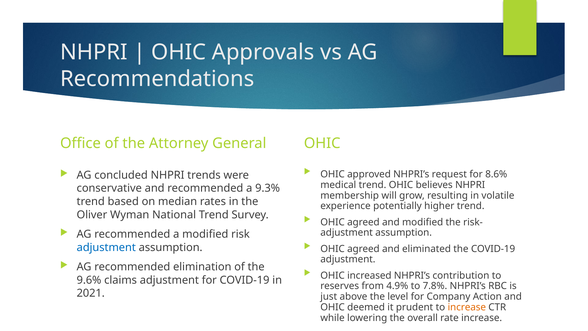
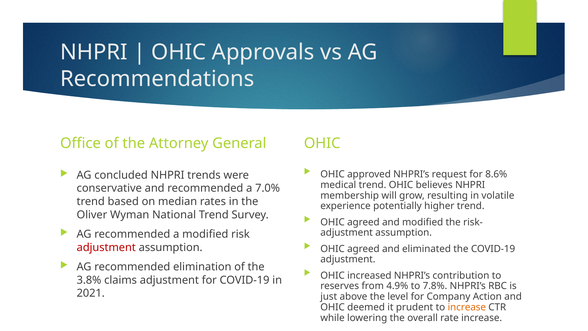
9.3%: 9.3% -> 7.0%
adjustment at (106, 247) colour: blue -> red
9.6%: 9.6% -> 3.8%
